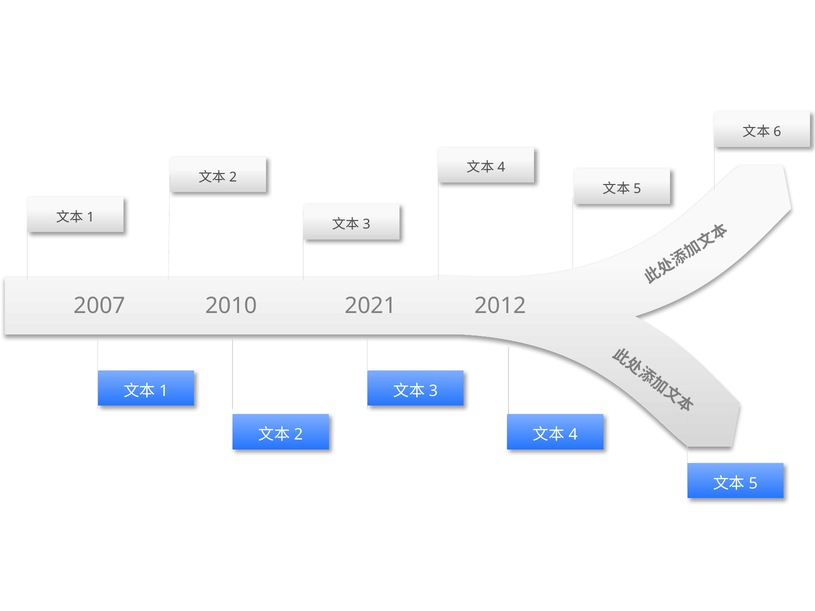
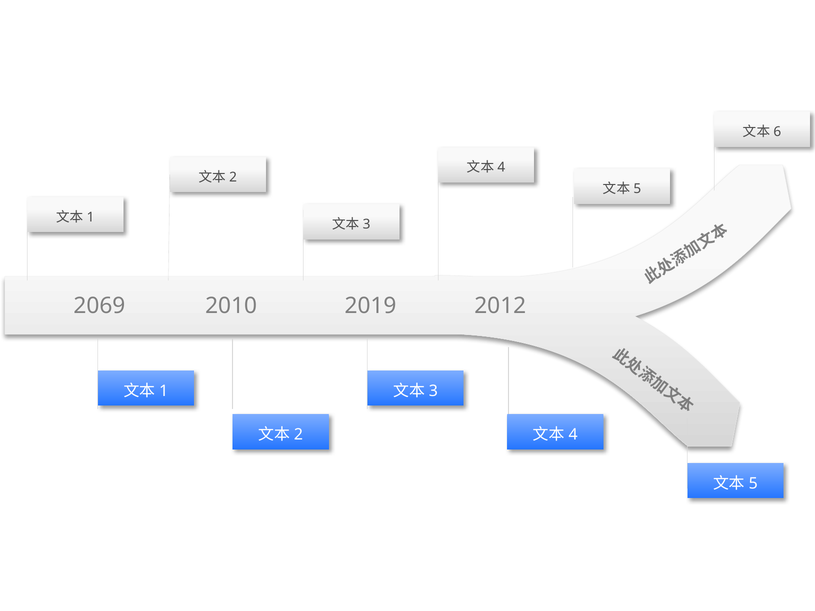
2007: 2007 -> 2069
2021: 2021 -> 2019
